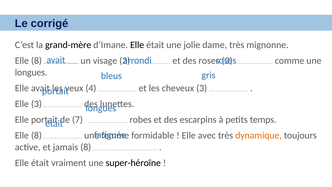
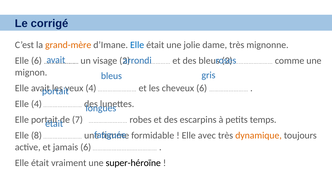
grand-mère colour: black -> orange
Elle at (137, 45) colour: black -> blue
8 at (36, 61): 8 -> 6
des roses: roses -> bleus
longues at (31, 72): longues -> mignon
cheveux 3: 3 -> 6
Elle 3: 3 -> 4
jamais 8: 8 -> 6
